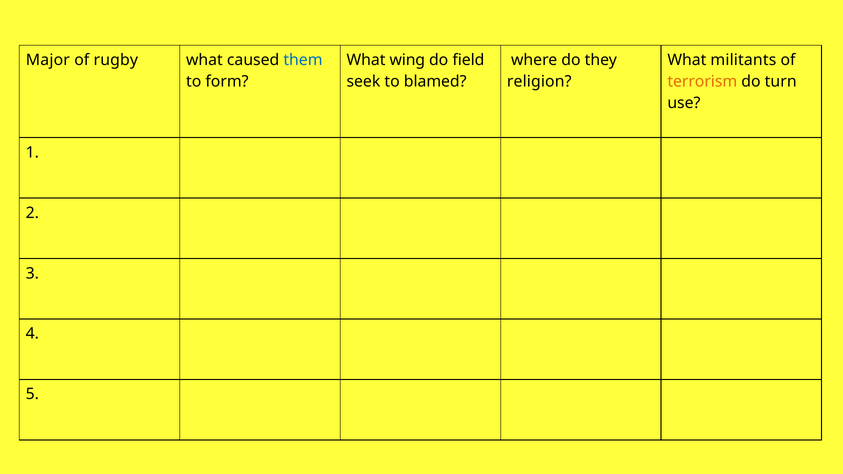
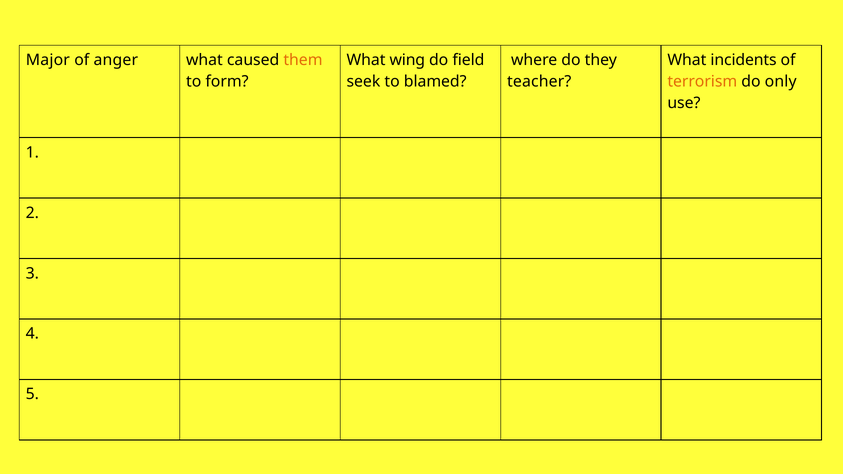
rugby: rugby -> anger
them colour: blue -> orange
militants: militants -> incidents
religion: religion -> teacher
turn: turn -> only
